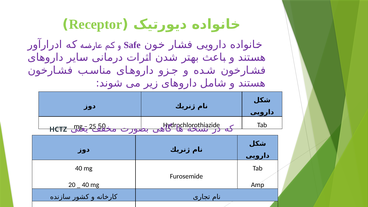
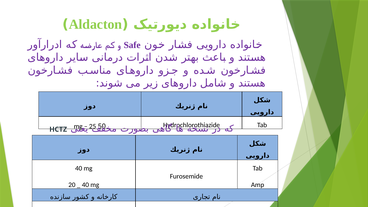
Receptor: Receptor -> Aldacton
